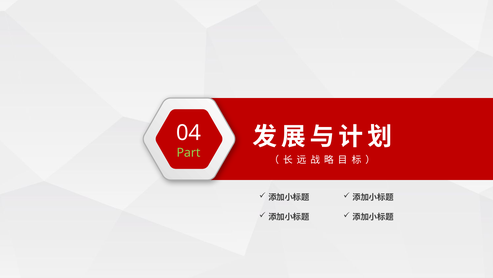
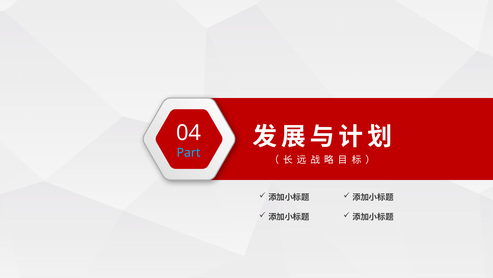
Part colour: light green -> light blue
